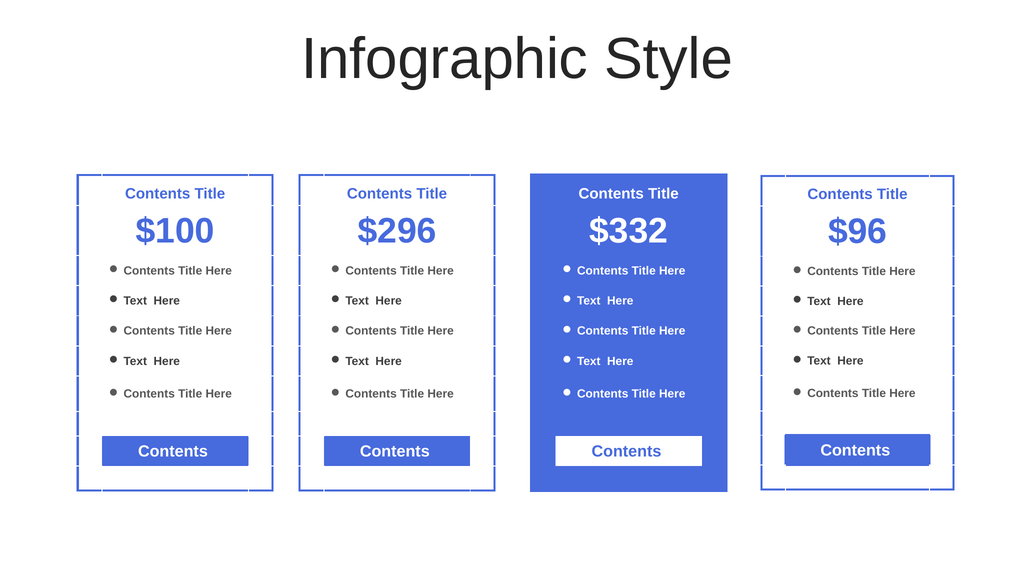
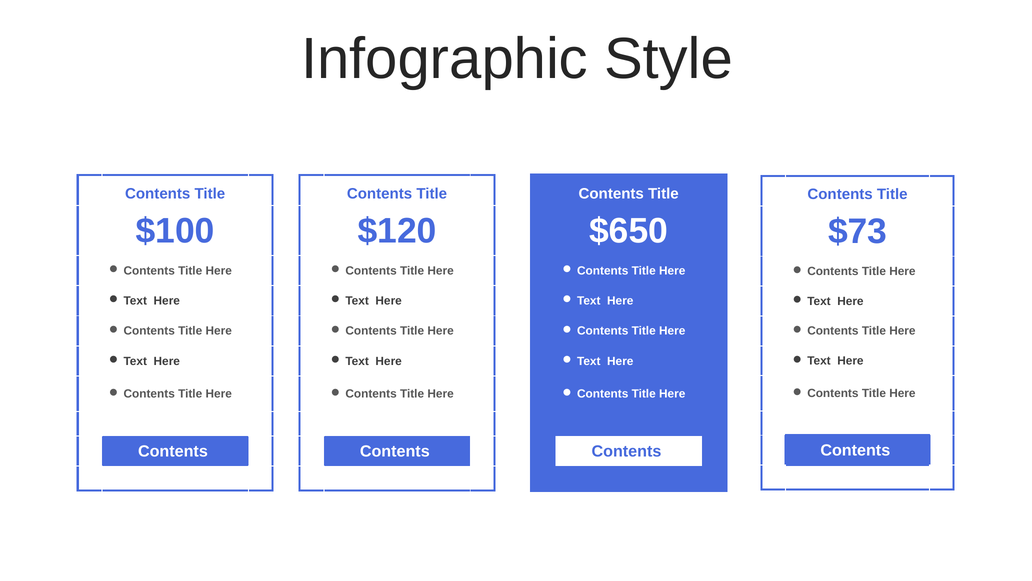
$296: $296 -> $120
$332: $332 -> $650
$96: $96 -> $73
